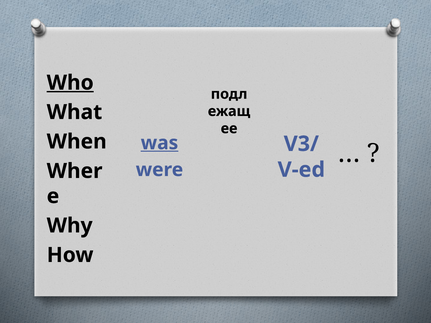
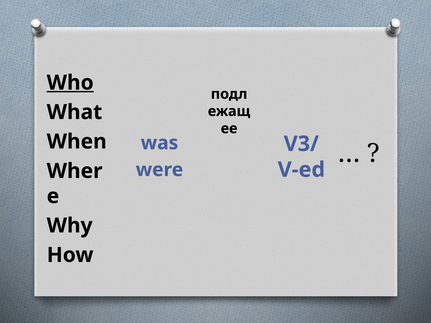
was underline: present -> none
